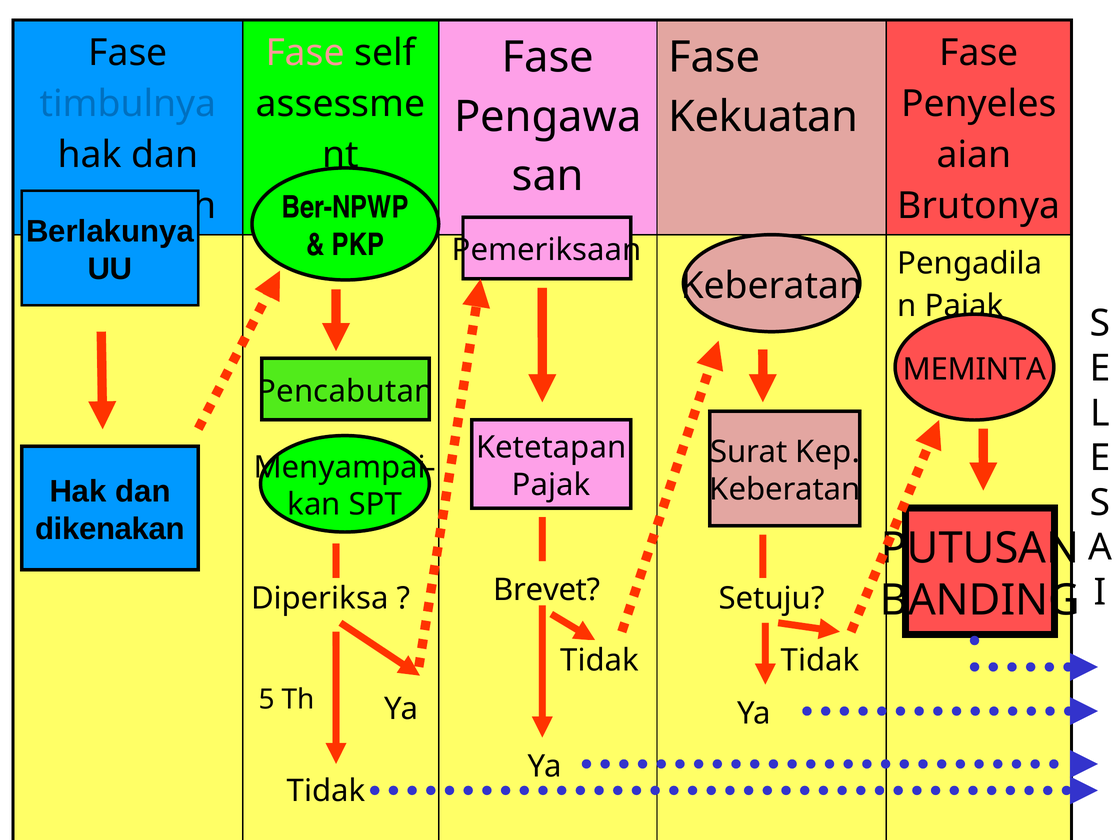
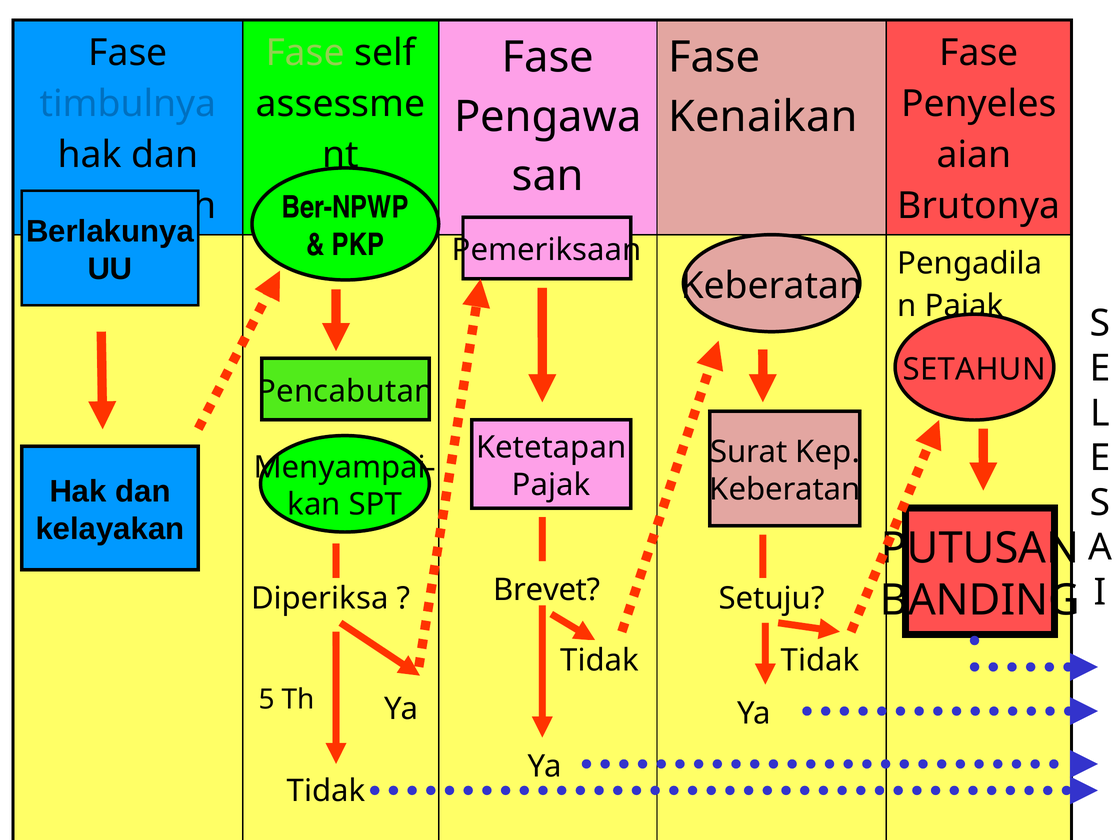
Fase at (305, 53) colour: pink -> light green
Kekuatan: Kekuatan -> Kenaikan
MEMINTA: MEMINTA -> SETAHUN
dikenakan: dikenakan -> kelayakan
